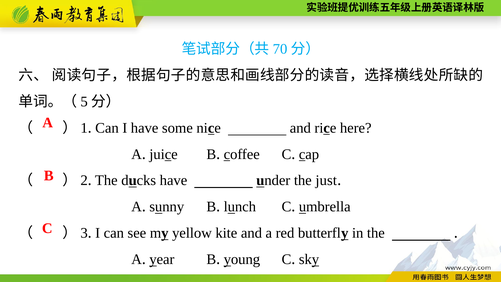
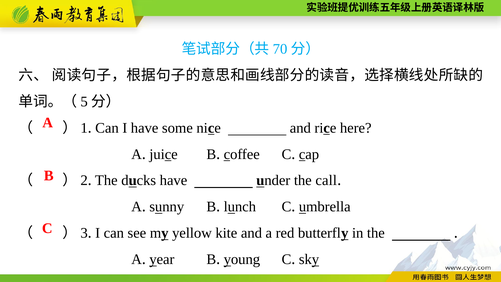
just: just -> call
